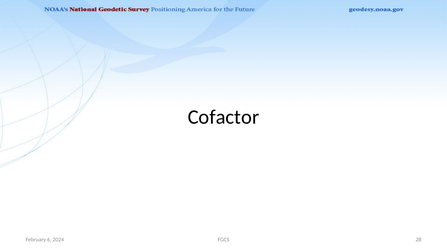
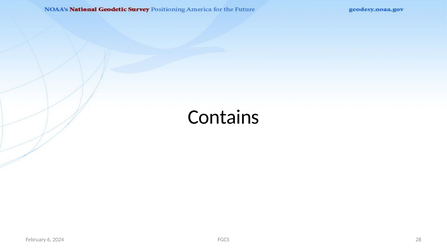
Cofactor: Cofactor -> Contains
